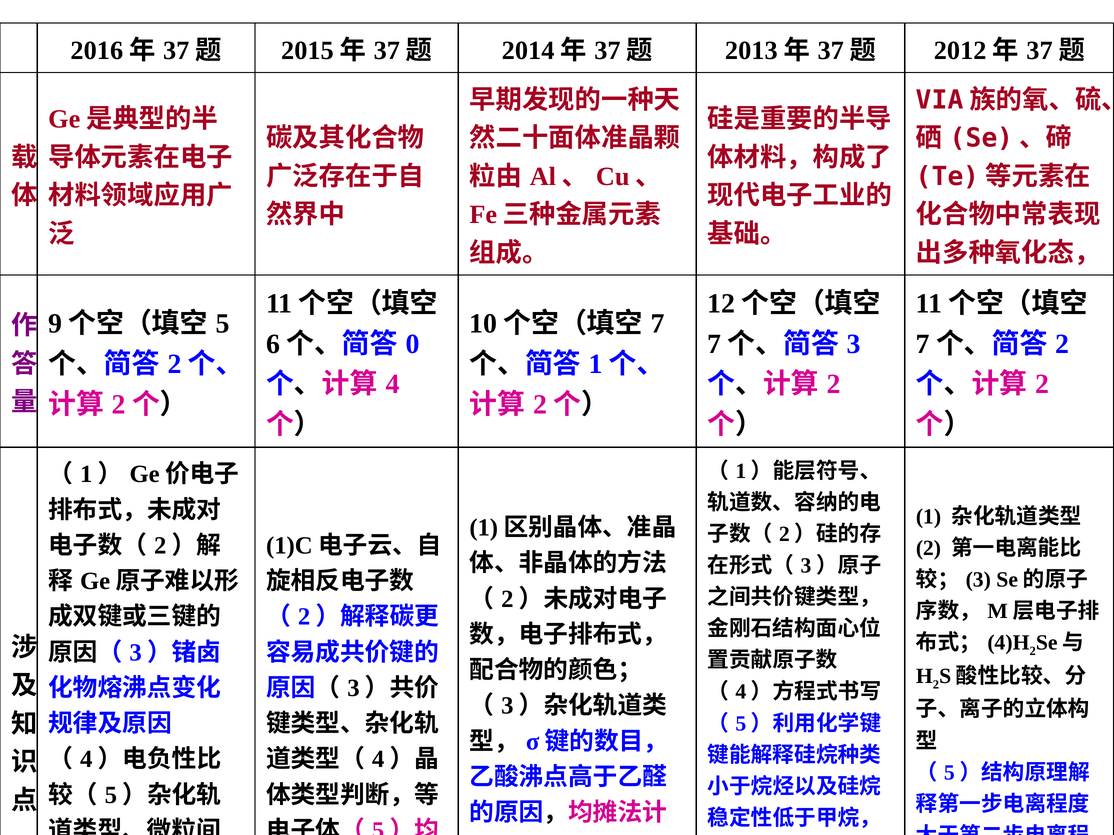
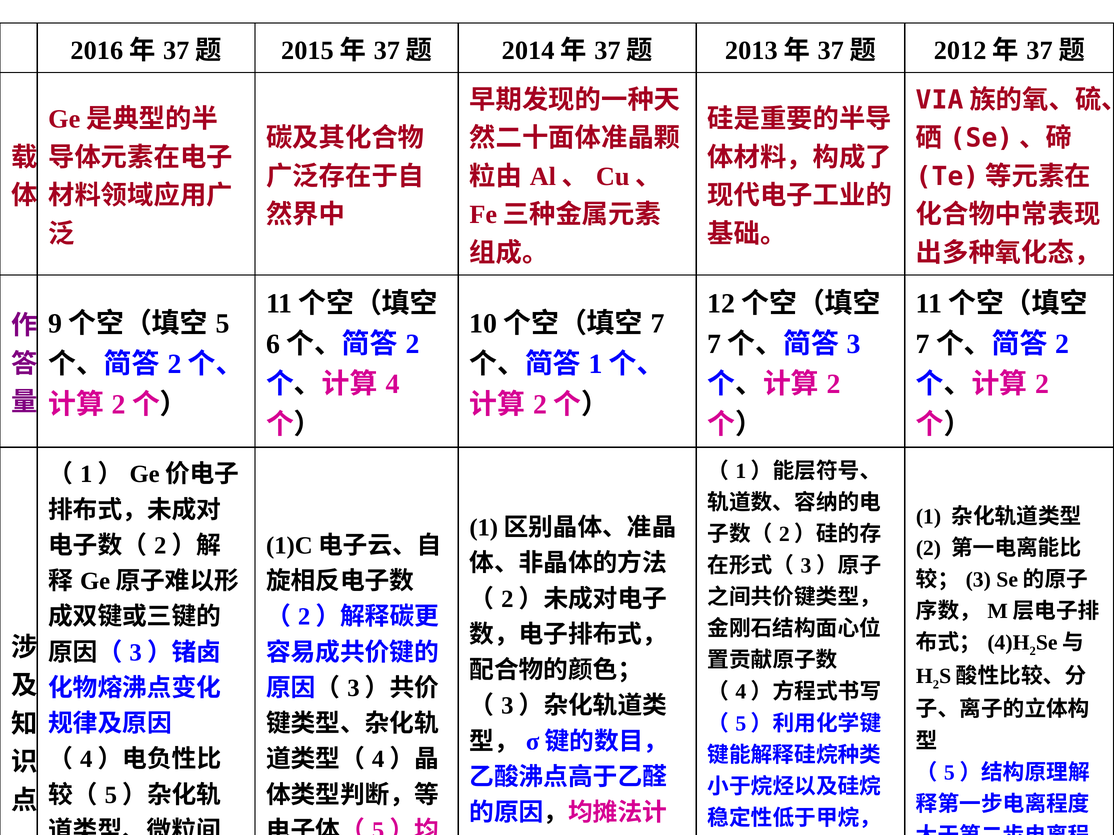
0 at (413, 344): 0 -> 2
